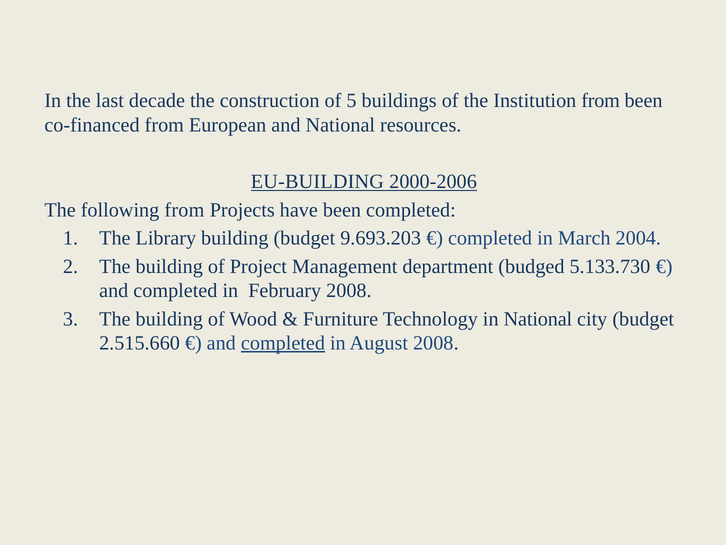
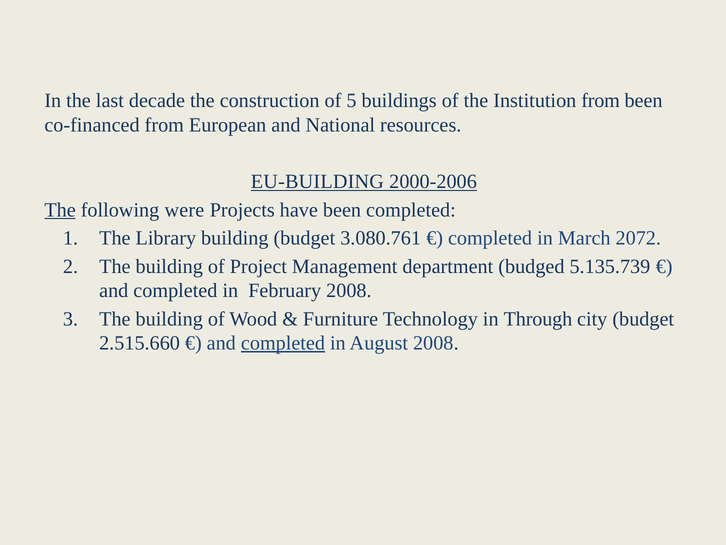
The at (60, 210) underline: none -> present
following from: from -> were
9.693.203: 9.693.203 -> 3.080.761
2004: 2004 -> 2072
5.133.730: 5.133.730 -> 5.135.739
in National: National -> Through
